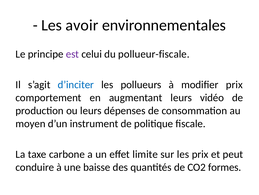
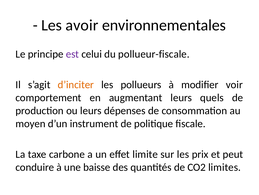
d’inciter colour: blue -> orange
modifier prix: prix -> voir
vidéo: vidéo -> quels
formes: formes -> limites
